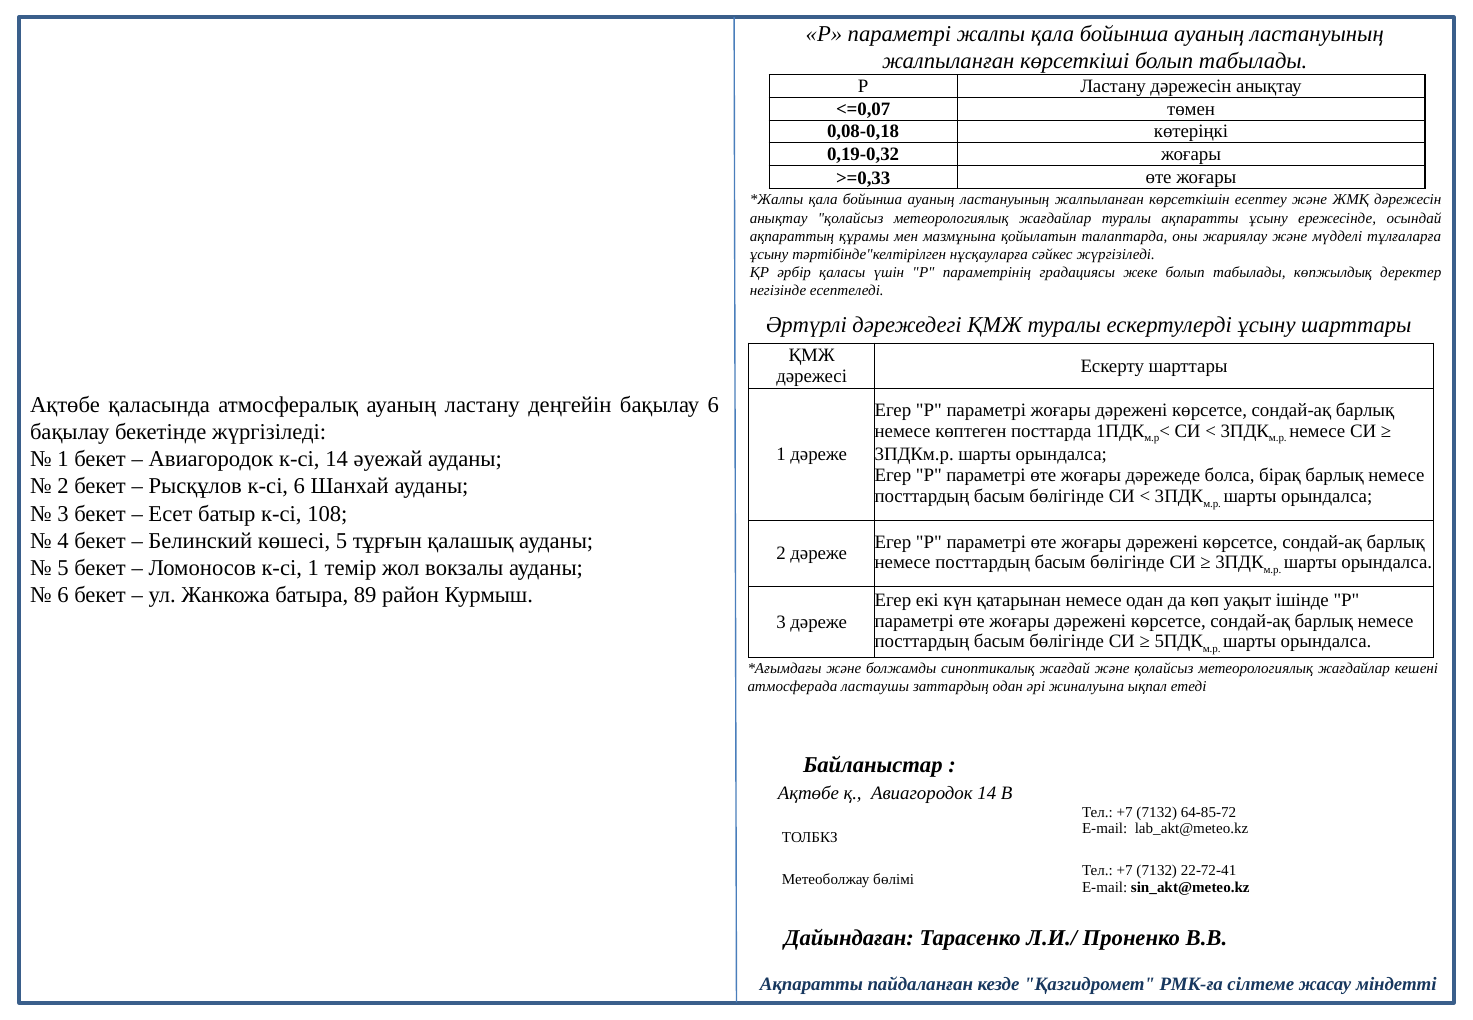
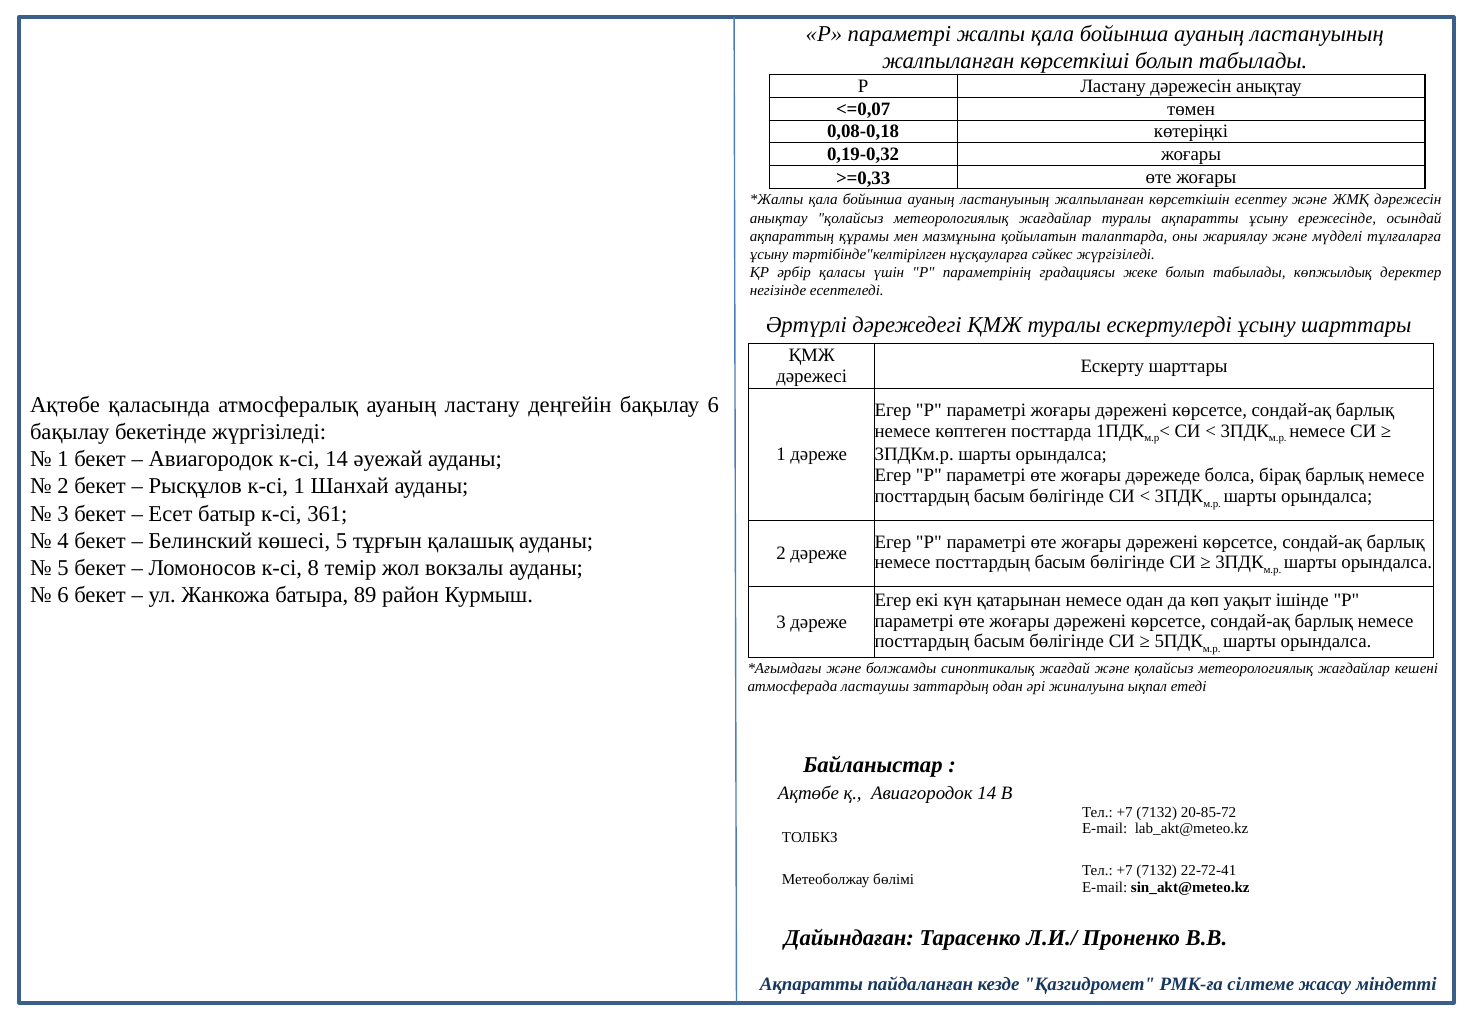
к-сі 6: 6 -> 1
108: 108 -> 361
к-сі 1: 1 -> 8
64-85-72: 64-85-72 -> 20-85-72
